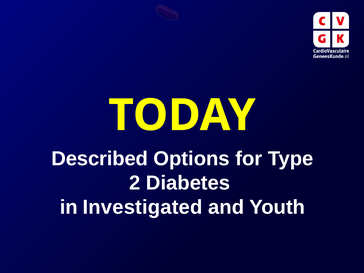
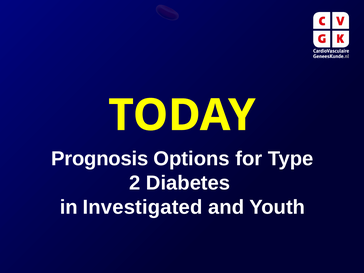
Described: Described -> Prognosis
